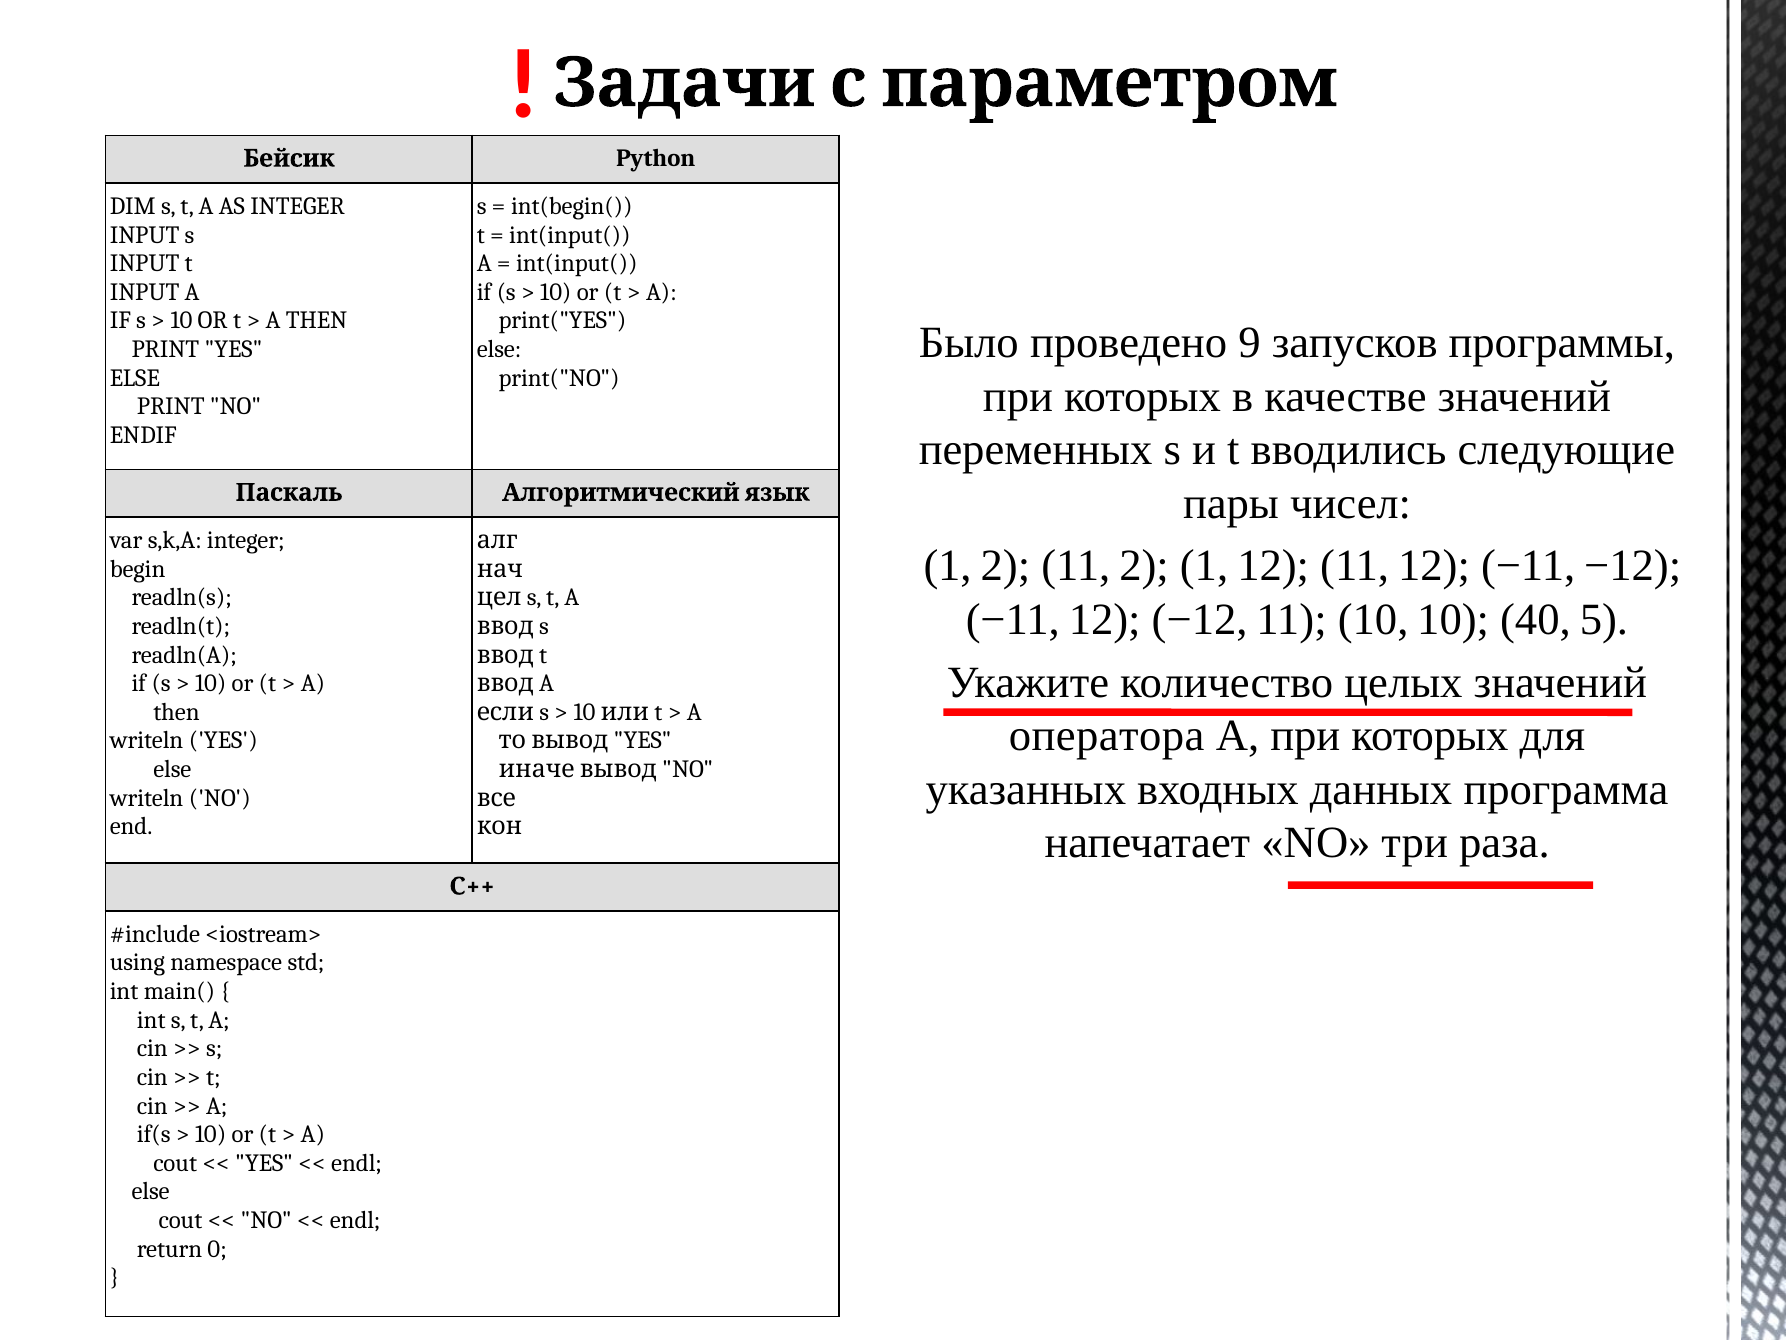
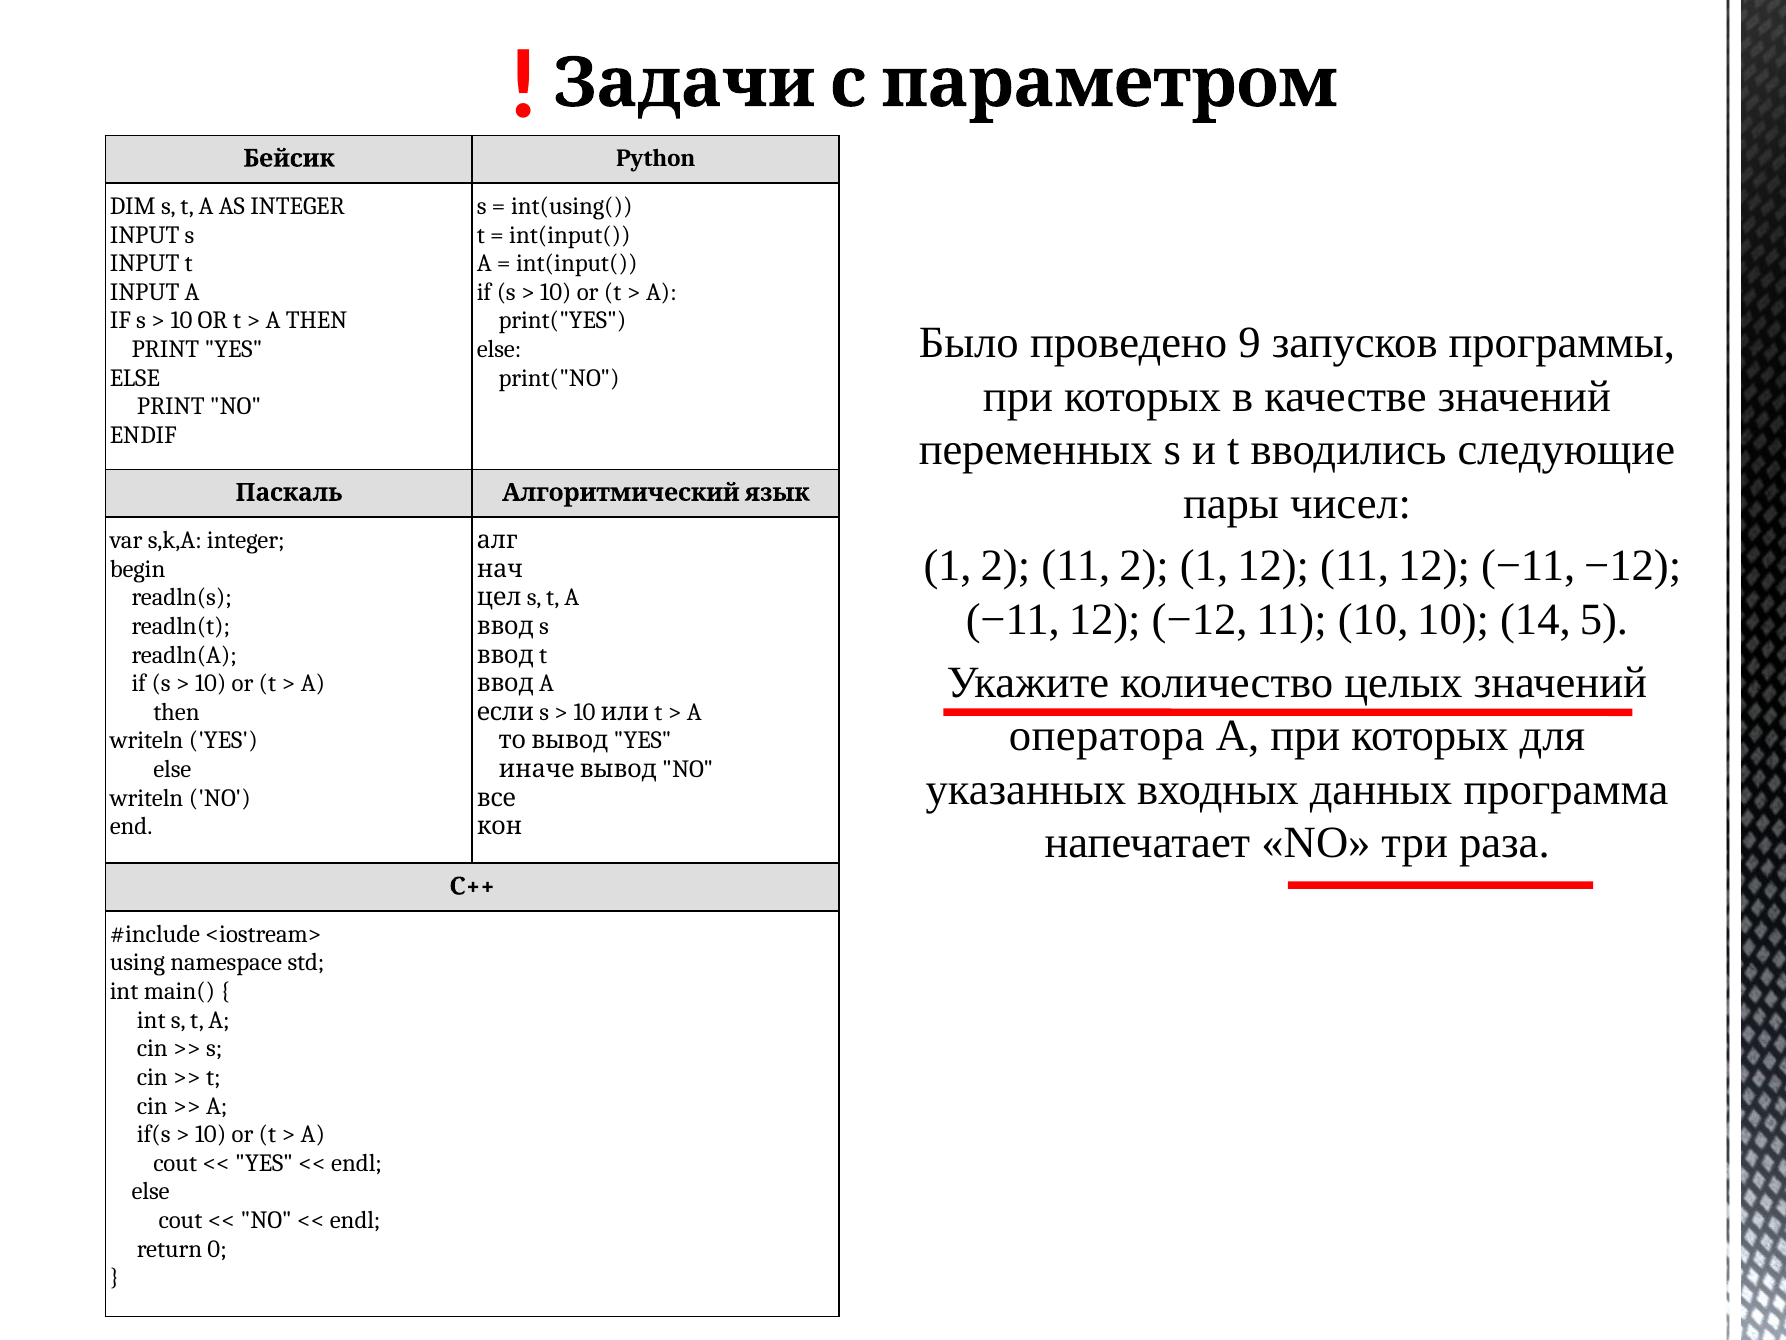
int(begin(: int(begin( -> int(using(
40: 40 -> 14
